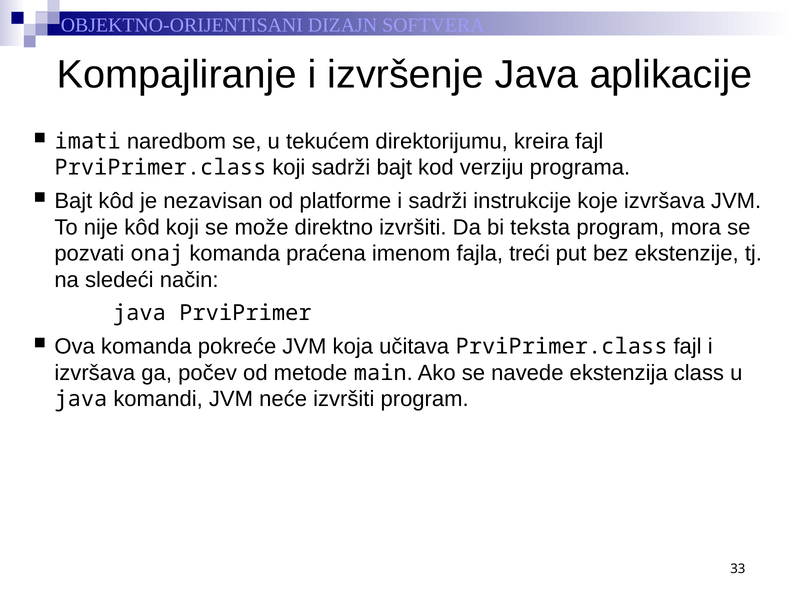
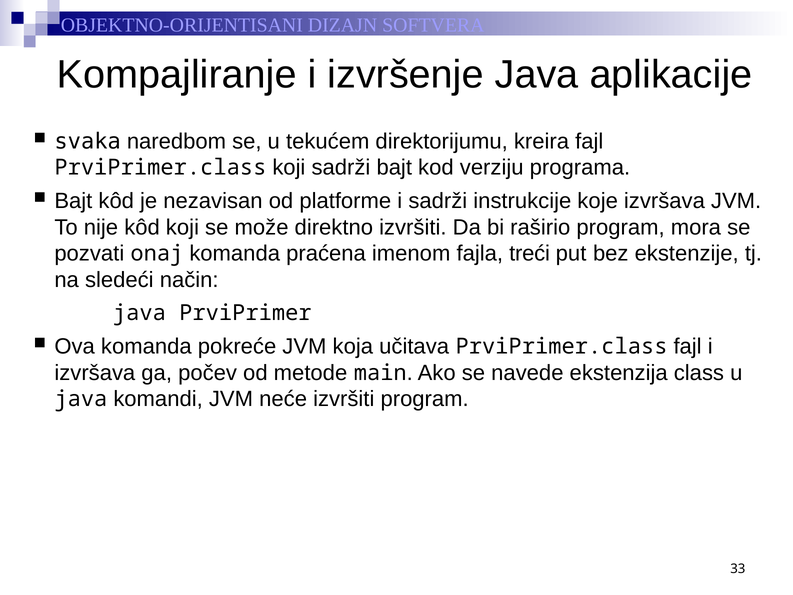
imati: imati -> svaka
teksta: teksta -> raširio
